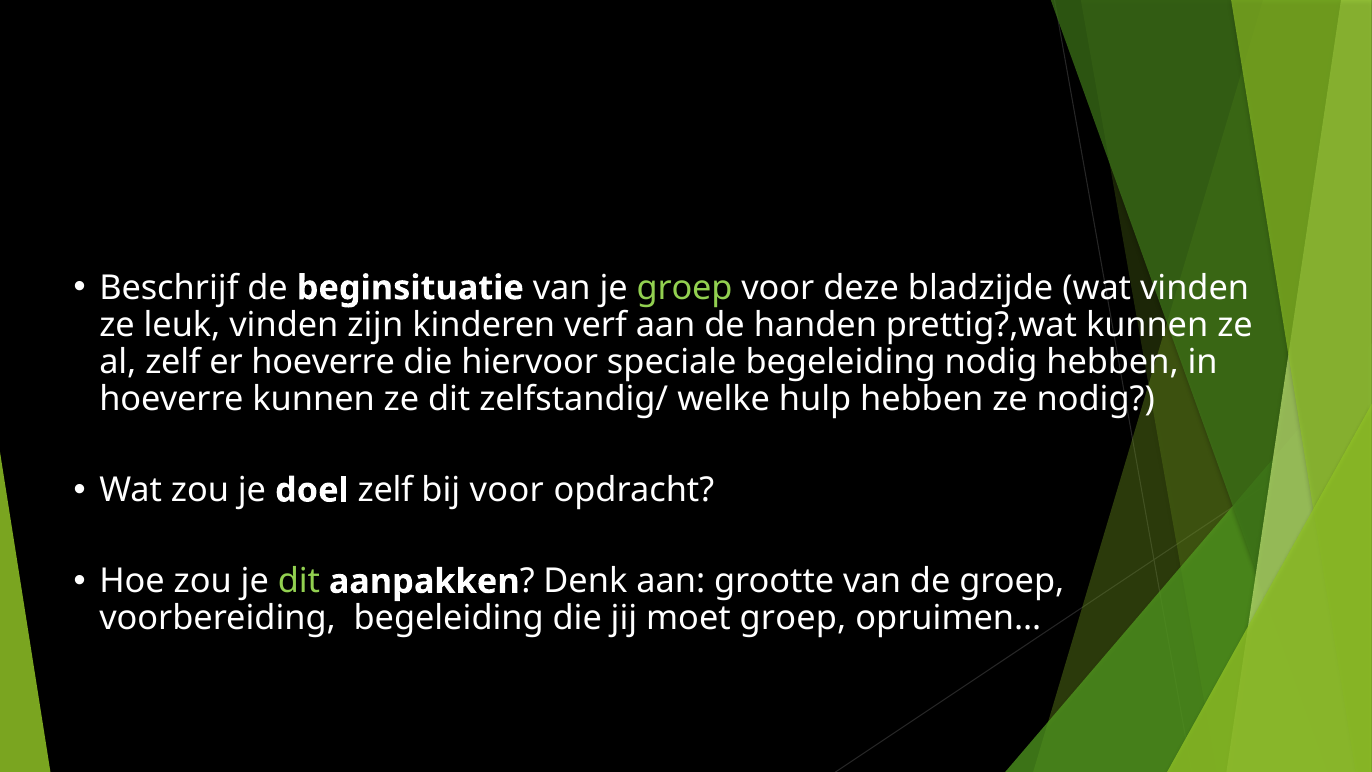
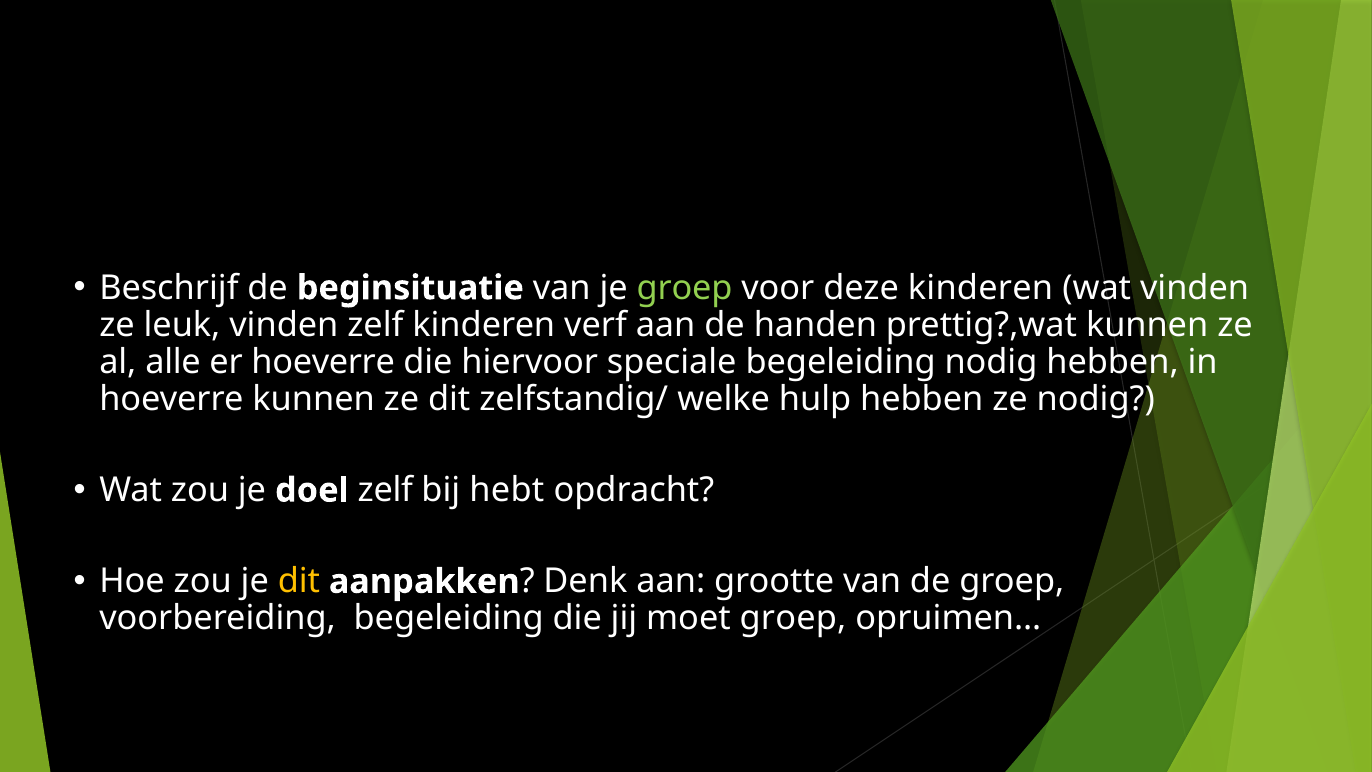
deze bladzijde: bladzijde -> kinderen
vinden zijn: zijn -> zelf
al zelf: zelf -> alle
bij voor: voor -> hebt
dit at (299, 581) colour: light green -> yellow
